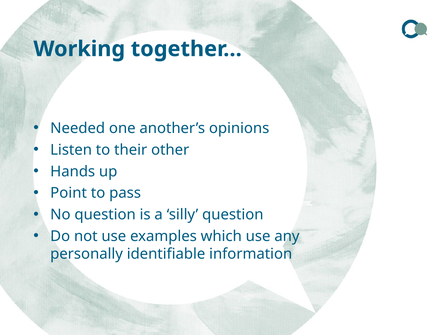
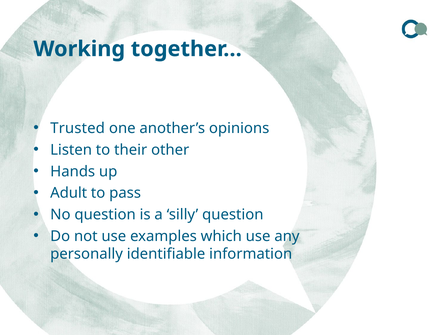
Needed: Needed -> Trusted
Point: Point -> Adult
